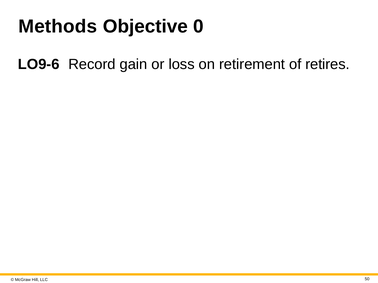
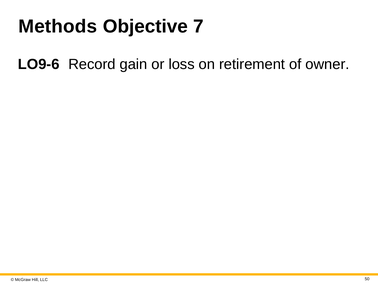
0: 0 -> 7
retires: retires -> owner
